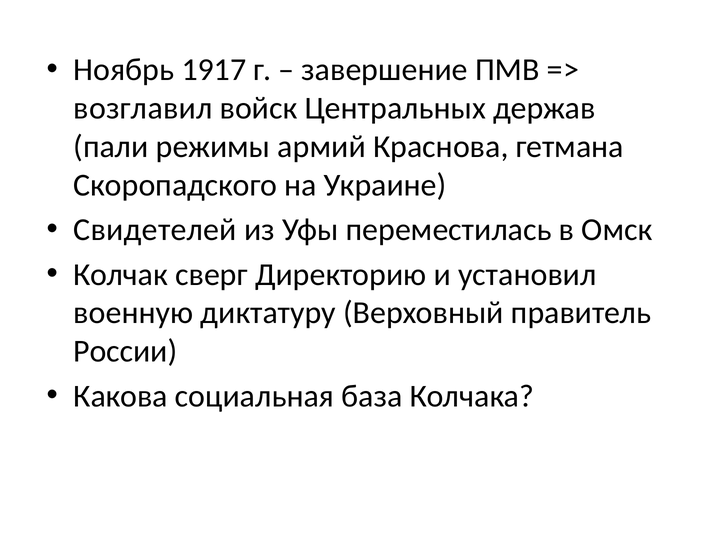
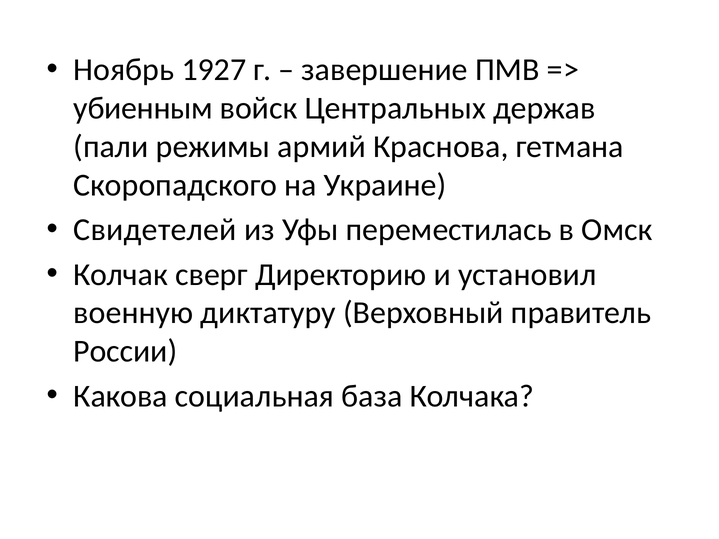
1917: 1917 -> 1927
возглавил: возглавил -> убиенным
